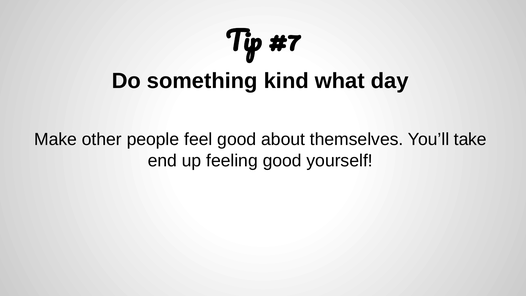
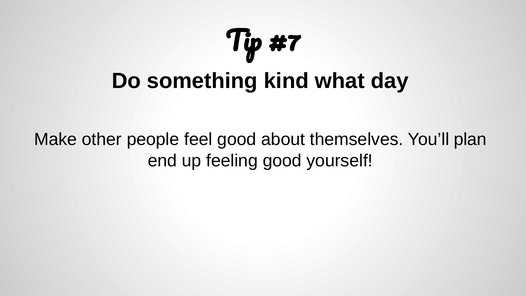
take: take -> plan
